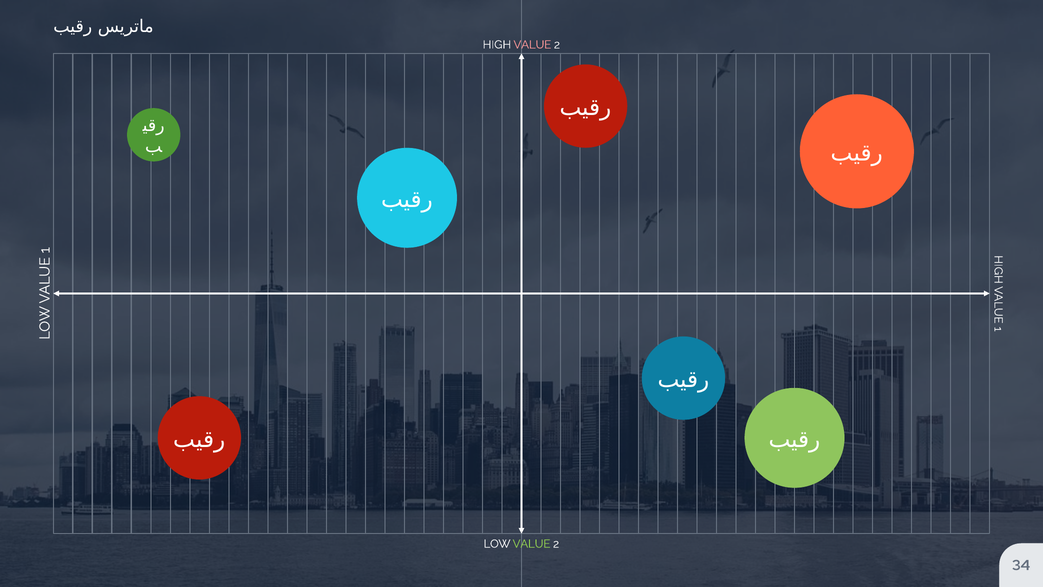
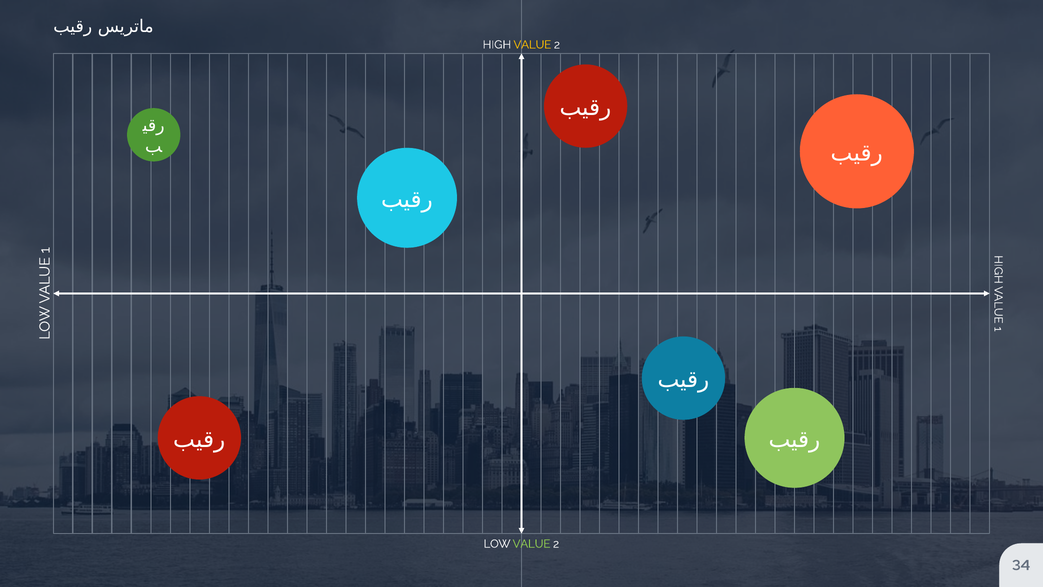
VALUE at (532, 45) colour: pink -> yellow
